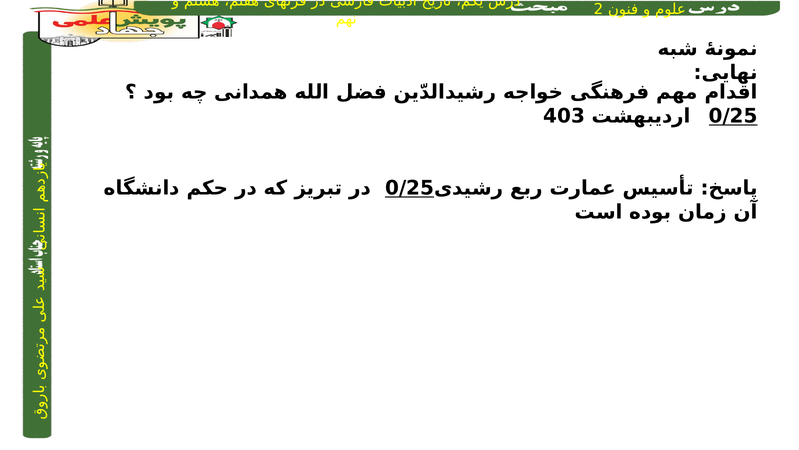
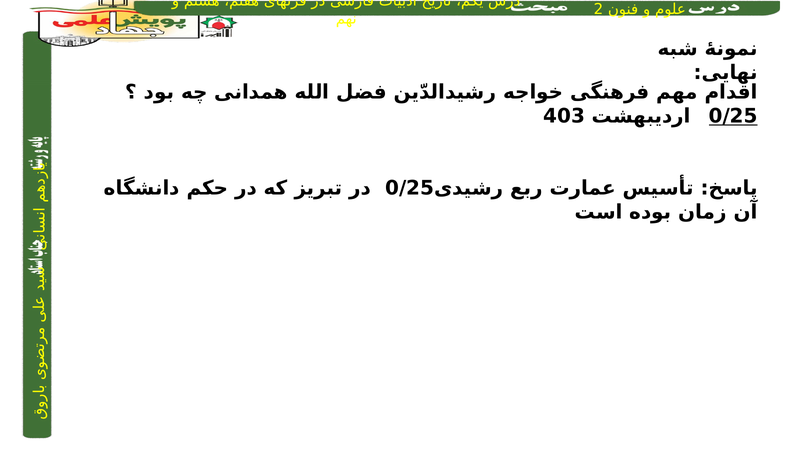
0/25 at (410, 188) underline: present -> none
